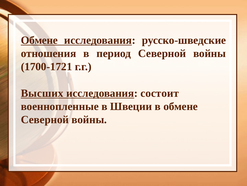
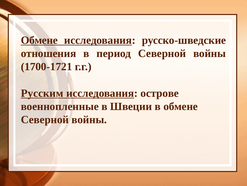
Высших: Высших -> Русским
состоит: состоит -> острове
